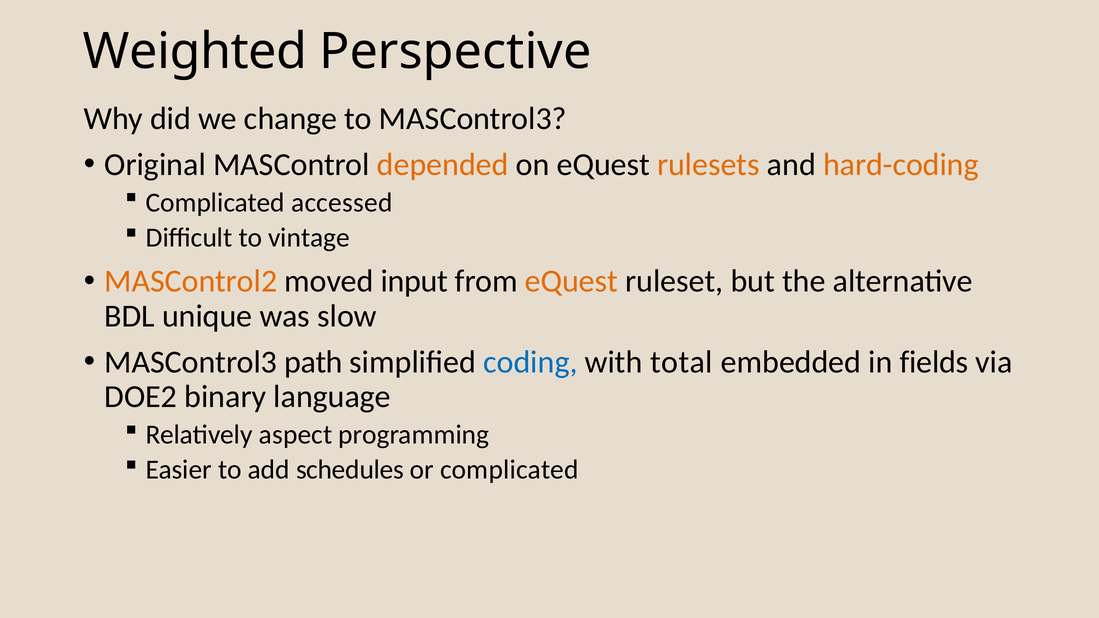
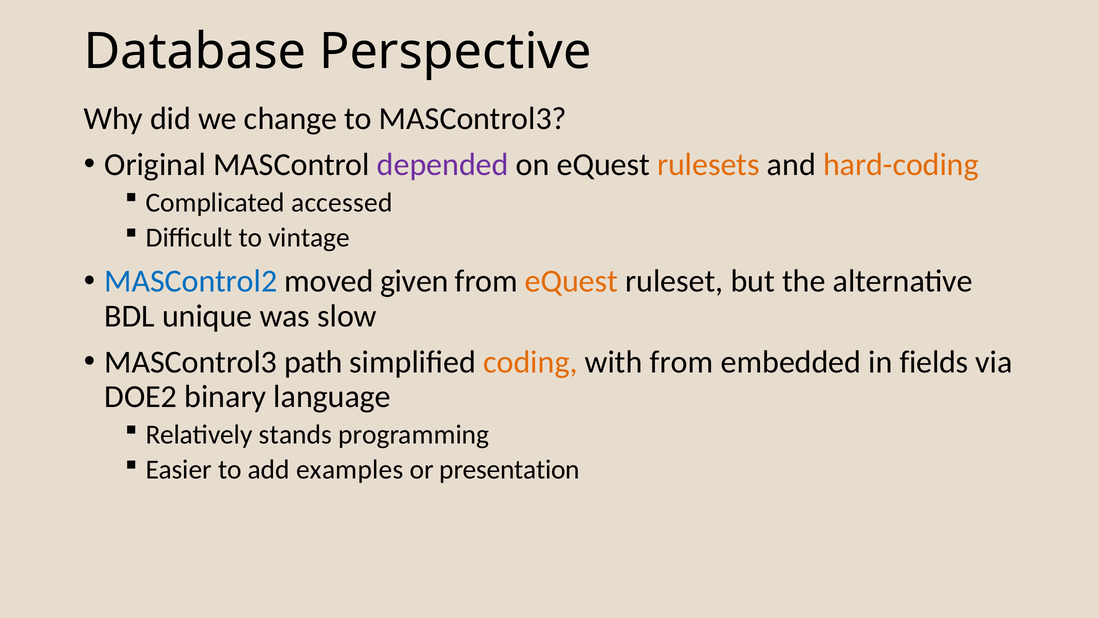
Weighted: Weighted -> Database
depended colour: orange -> purple
MASControl2 colour: orange -> blue
input: input -> given
coding colour: blue -> orange
with total: total -> from
aspect: aspect -> stands
schedules: schedules -> examples
or complicated: complicated -> presentation
